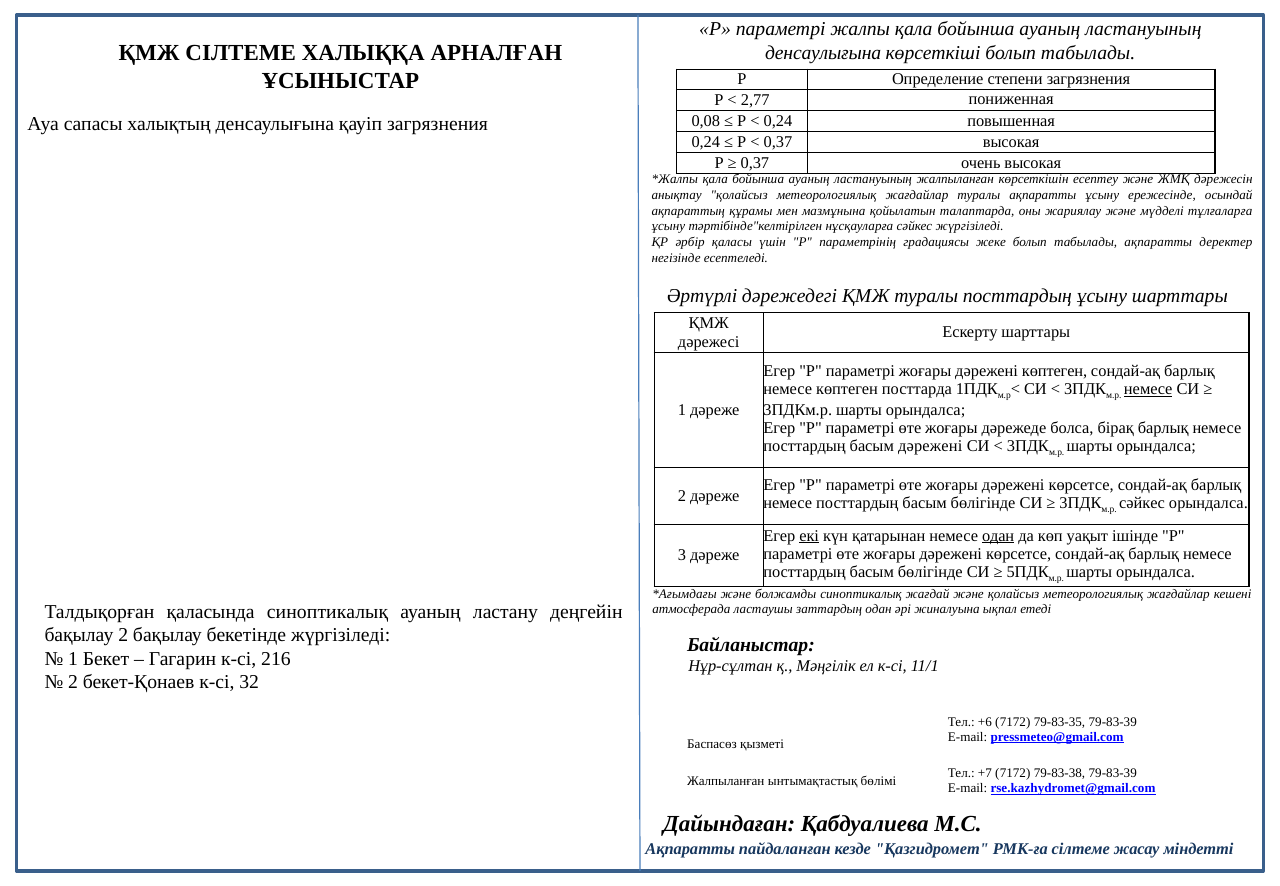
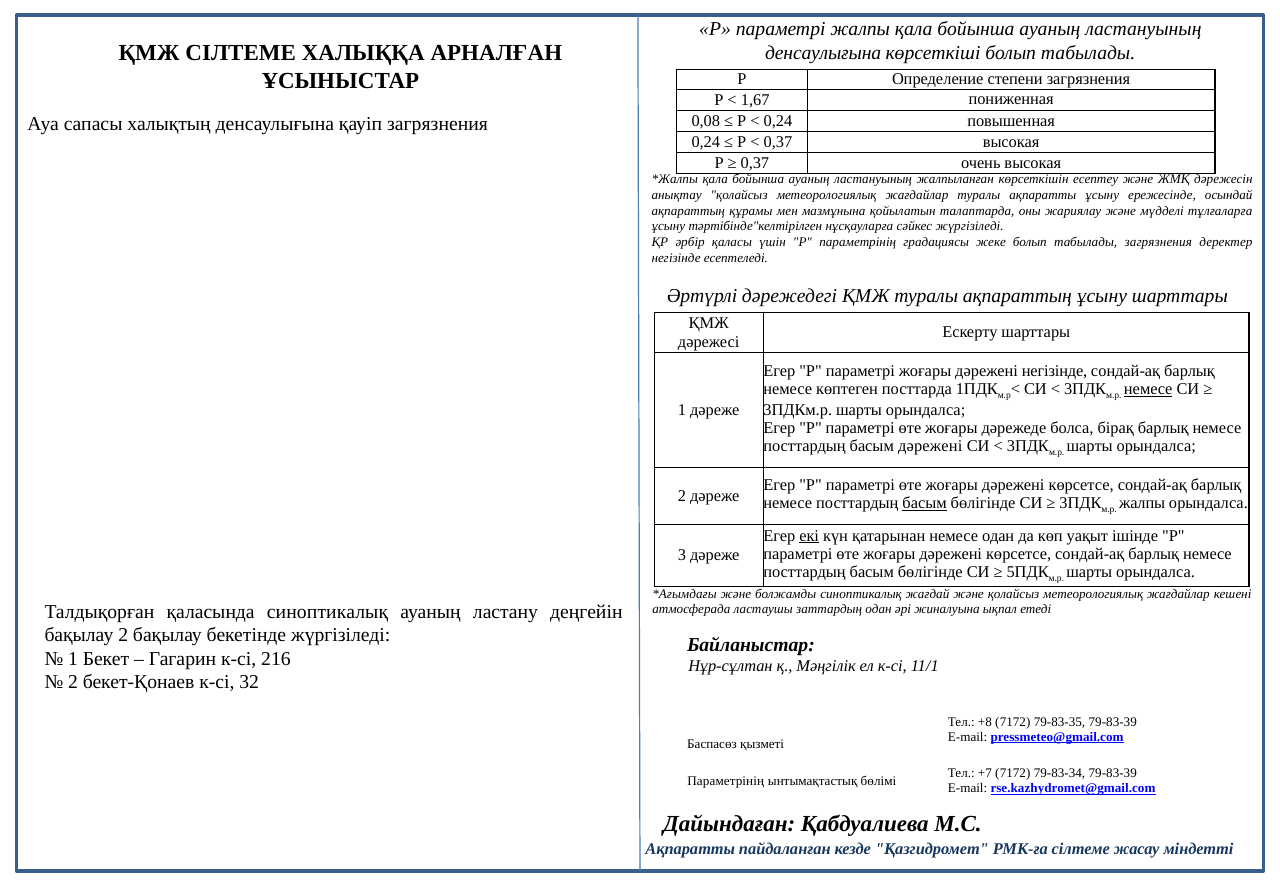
2,77: 2,77 -> 1,67
табылады ақпаратты: ақпаратты -> загрязнения
туралы посттардың: посттардың -> ақпараттың
дәрежені көптеген: көптеген -> негізінде
басым at (925, 503) underline: none -> present
сәйкес at (1142, 503): сәйкес -> жалпы
одан at (998, 536) underline: present -> none
+6: +6 -> +8
79-83-38: 79-83-38 -> 79-83-34
Жалпыланған at (726, 781): Жалпыланған -> Параметрінің
